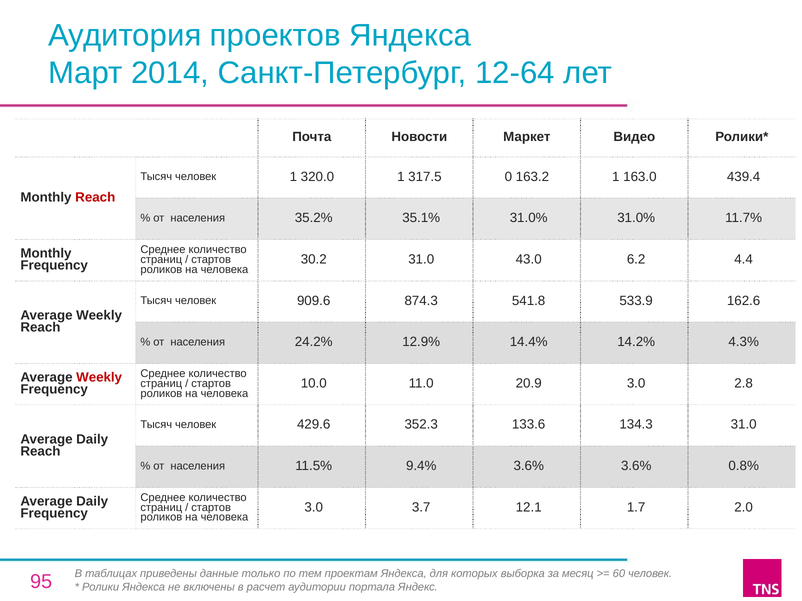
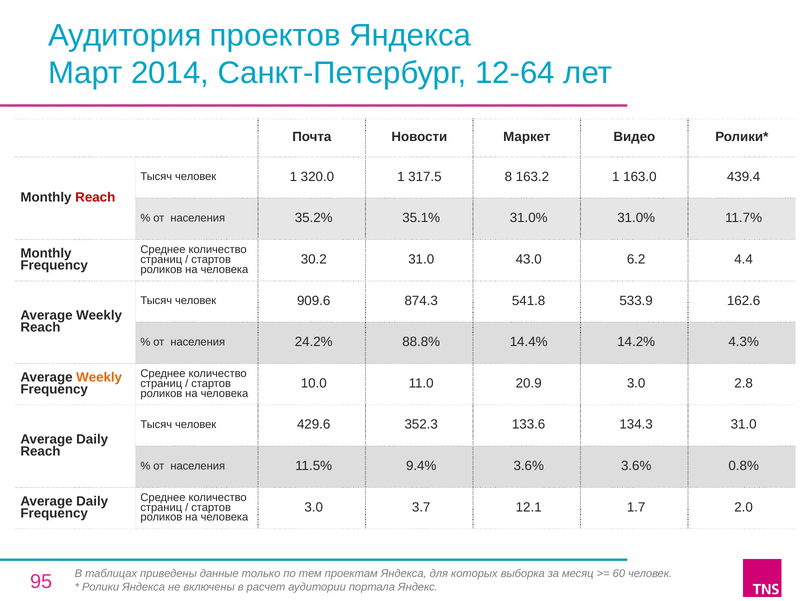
0: 0 -> 8
12.9%: 12.9% -> 88.8%
Weekly at (99, 378) colour: red -> orange
